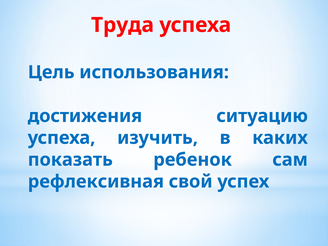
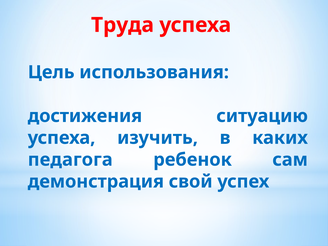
показать: показать -> педагога
рефлексивная: рефлексивная -> демонстрация
